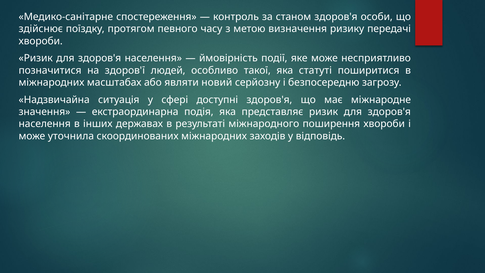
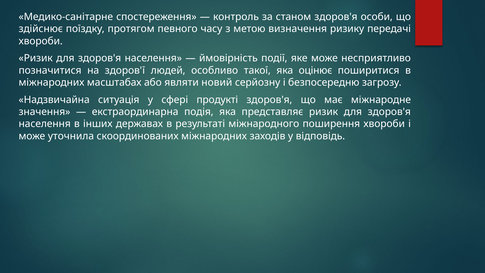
статуті: статуті -> оцінює
доступні: доступні -> продукті
